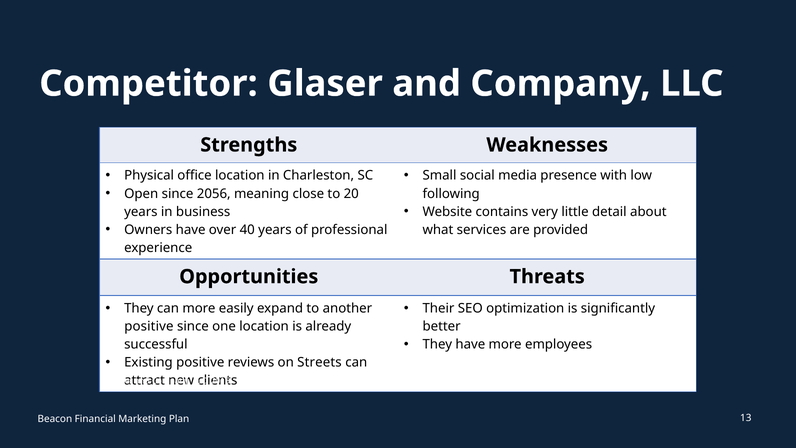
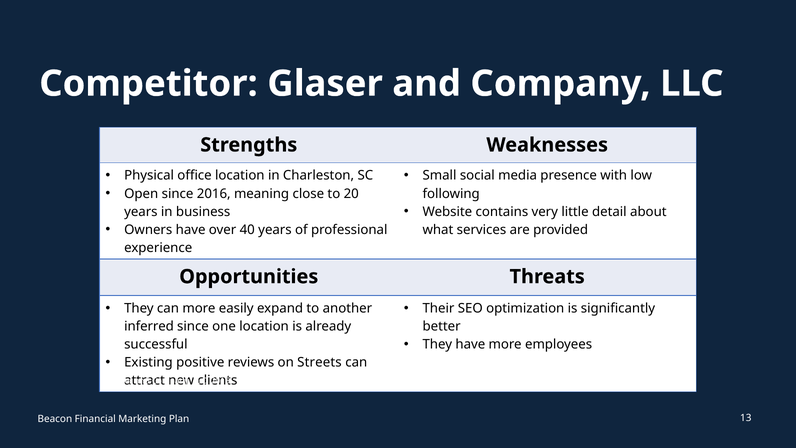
2056: 2056 -> 2016
positive at (149, 326): positive -> inferred
